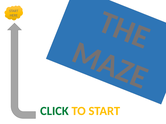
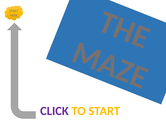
CLICK colour: green -> purple
